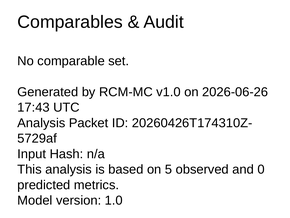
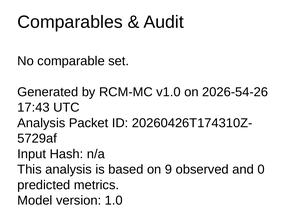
2026-06-26: 2026-06-26 -> 2026-54-26
5: 5 -> 9
